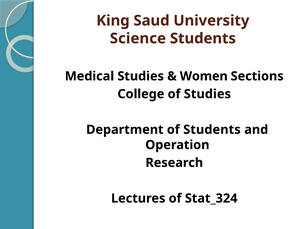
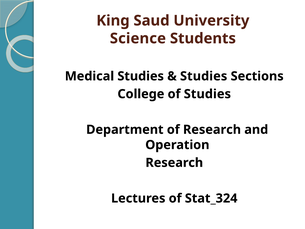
Women at (204, 76): Women -> Studies
of Students: Students -> Research
